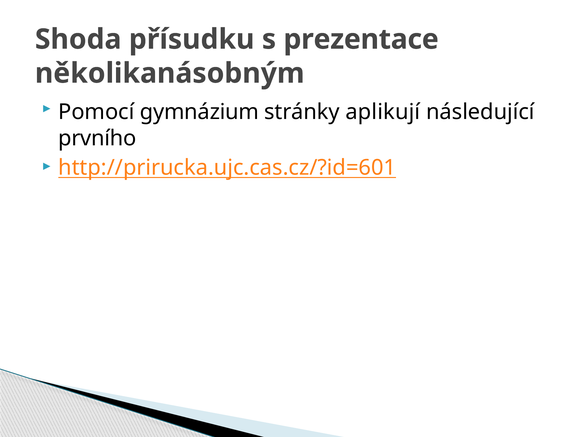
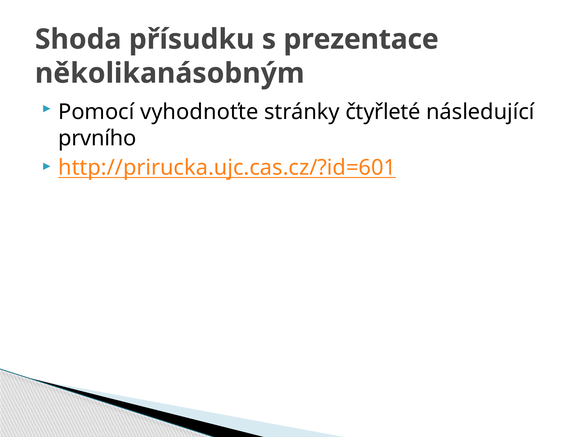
gymnázium: gymnázium -> vyhodnoťte
aplikují: aplikují -> čtyřleté
